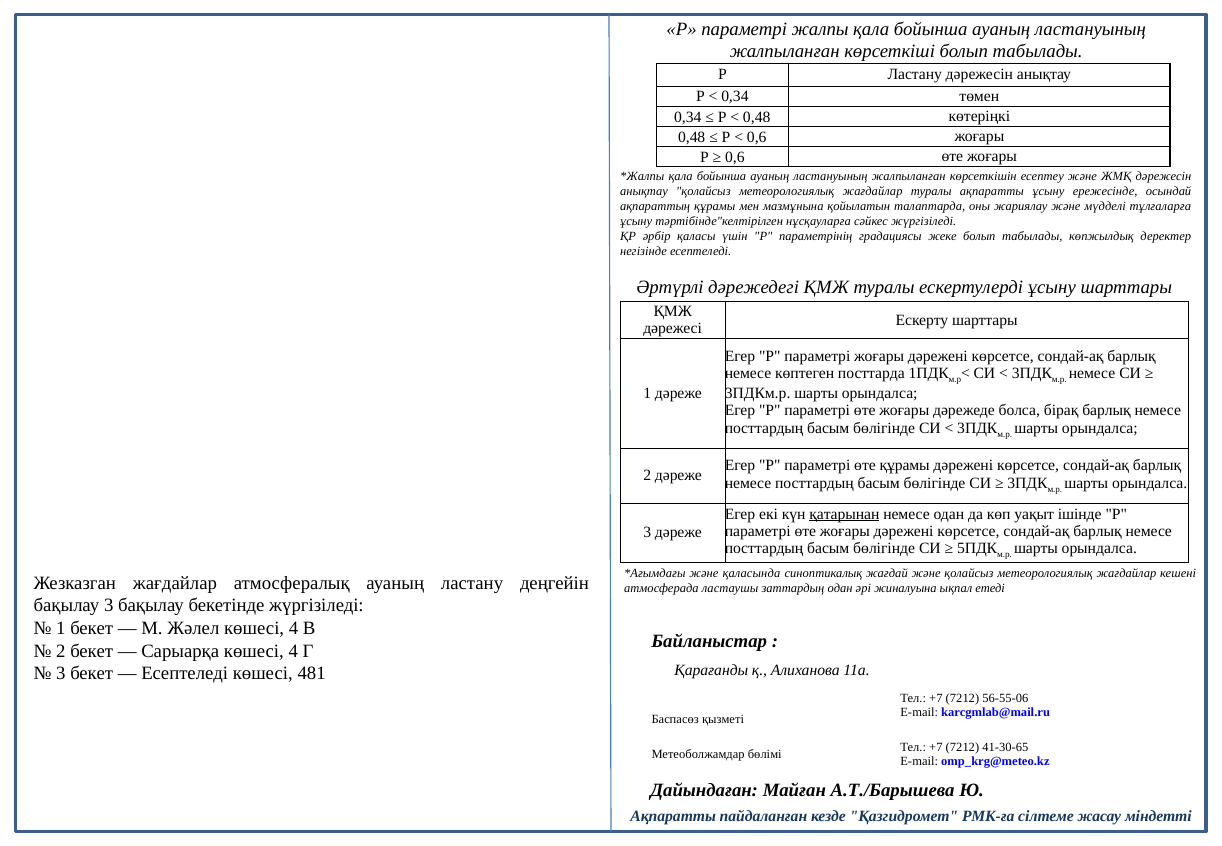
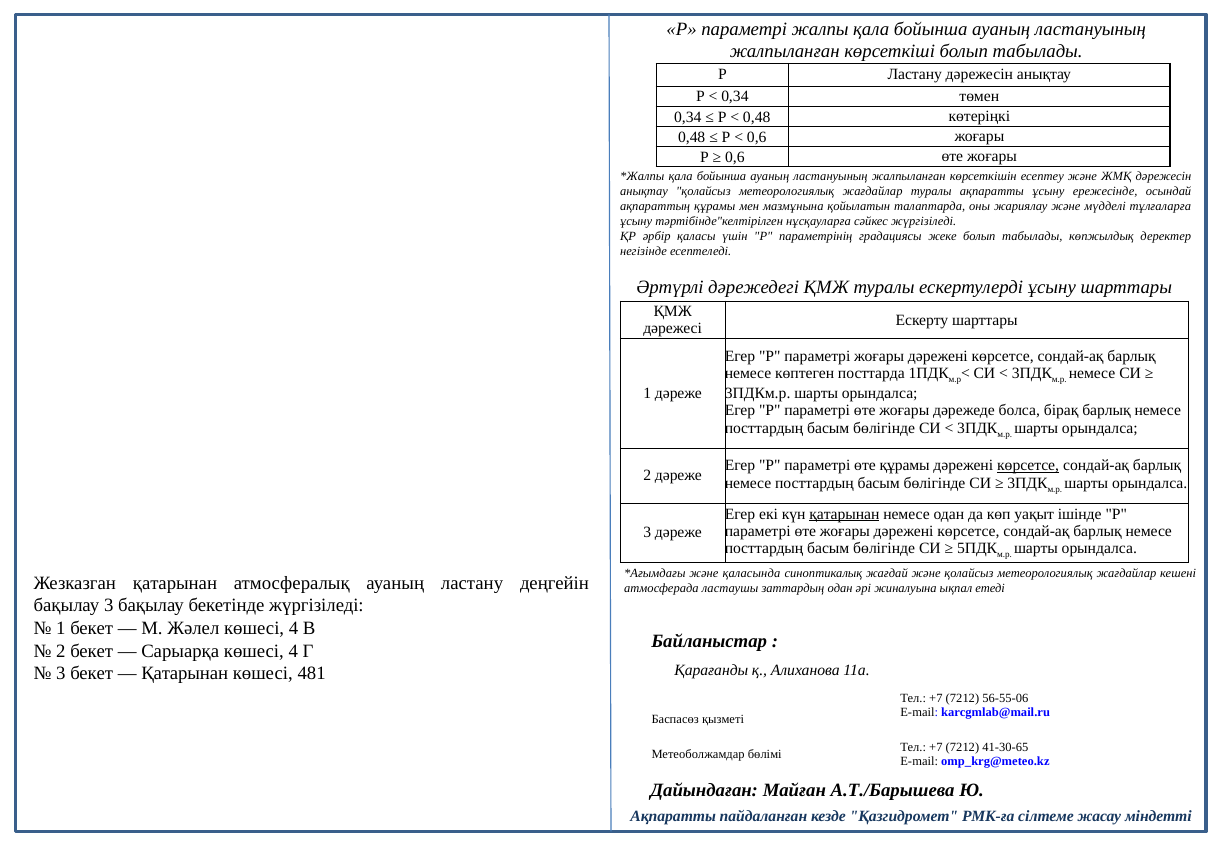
көрсетсе at (1028, 466) underline: none -> present
Жезказган жағдайлар: жағдайлар -> қатарынан
Есептеледі at (185, 673): Есептеледі -> Қатарынан
